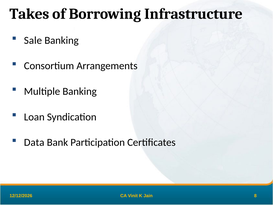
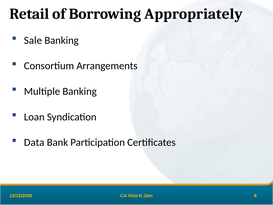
Takes: Takes -> Retail
Infrastructure: Infrastructure -> Appropriately
